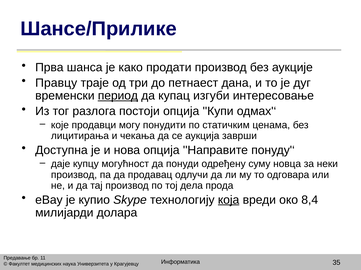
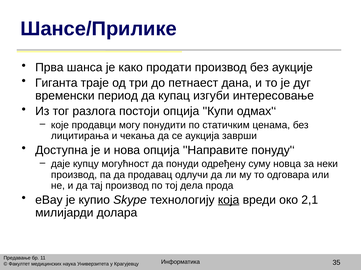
Правцу: Правцу -> Гиганта
период underline: present -> none
8,4: 8,4 -> 2,1
